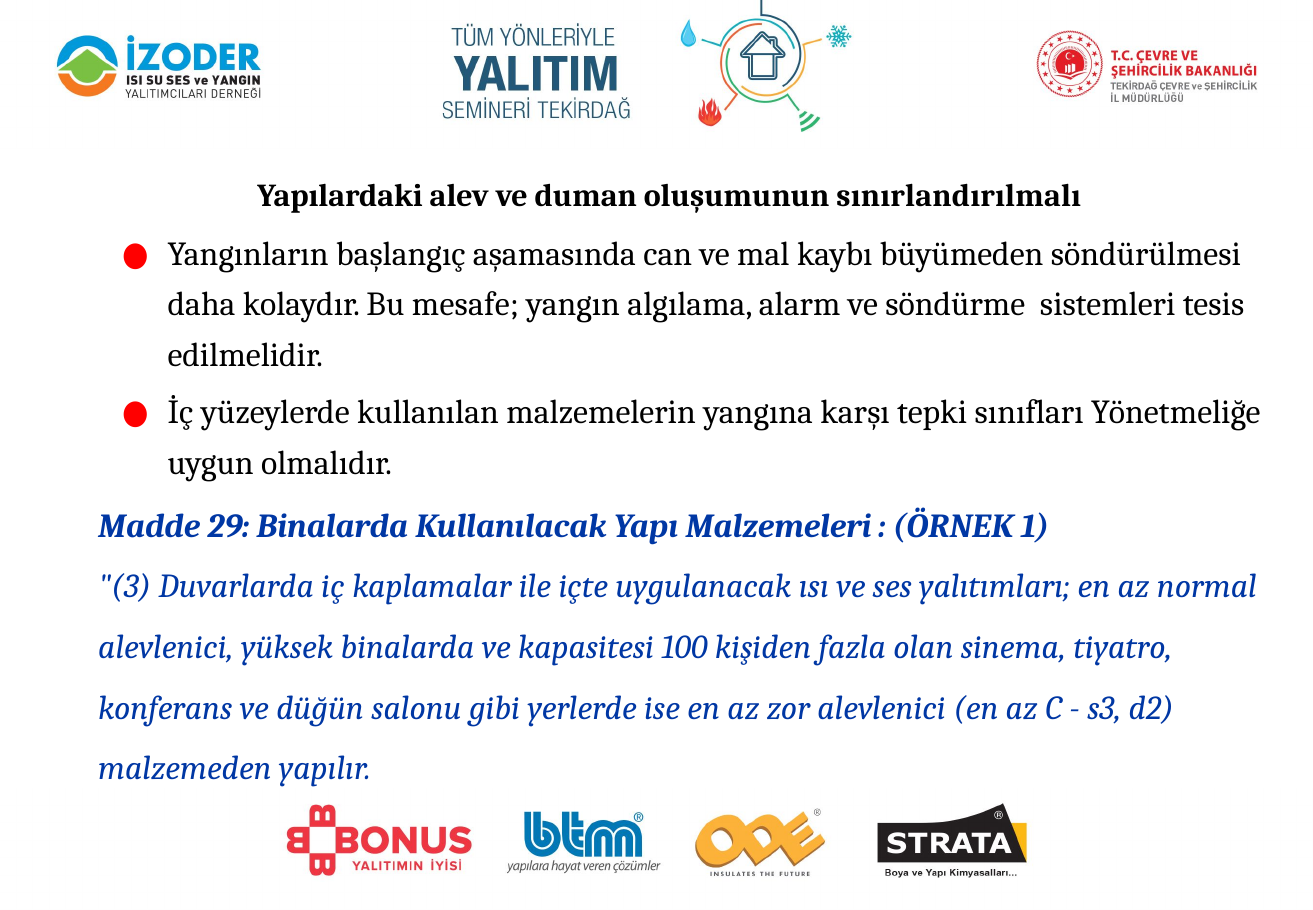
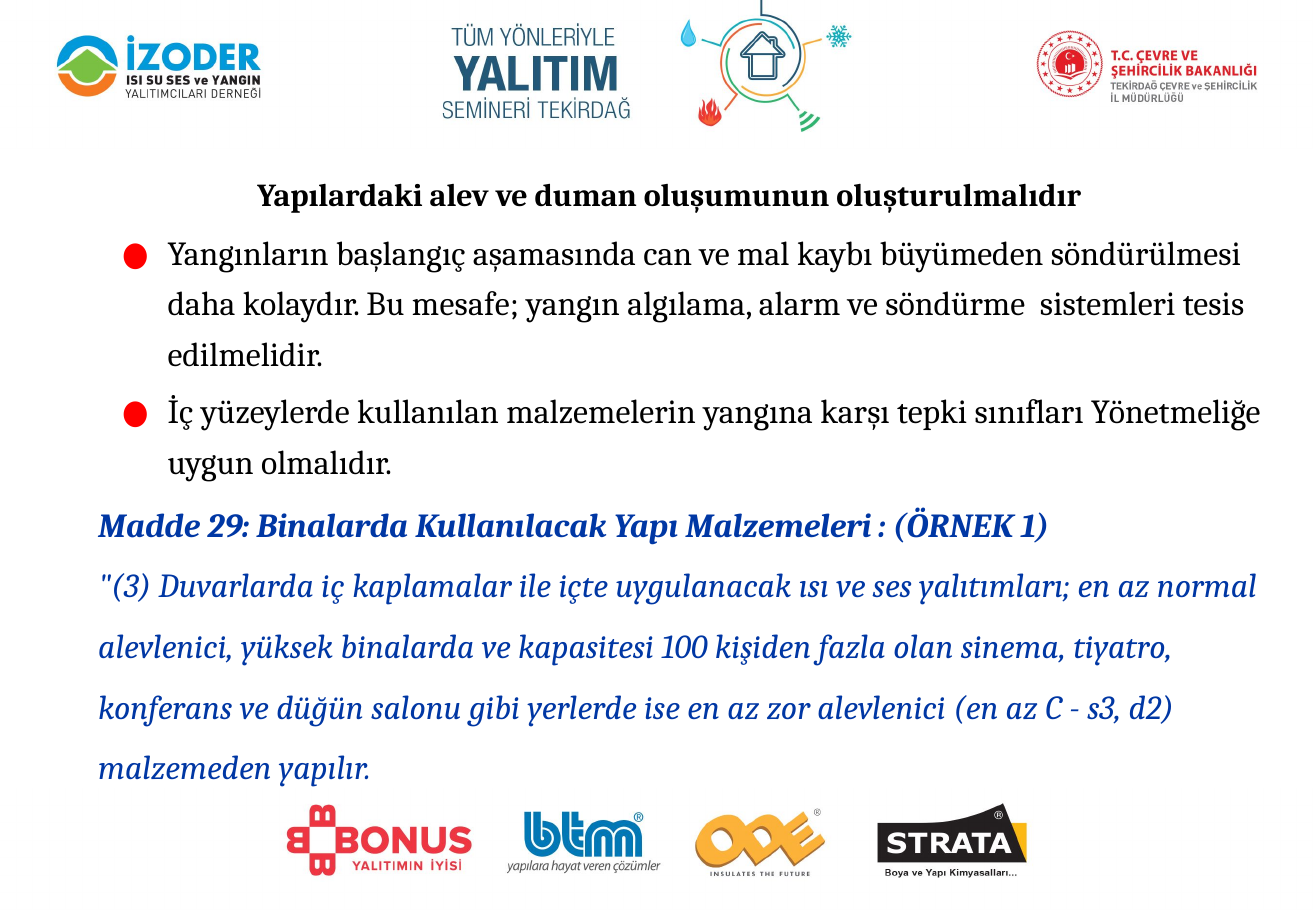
sınırlandırılmalı: sınırlandırılmalı -> oluşturulmalıdır
